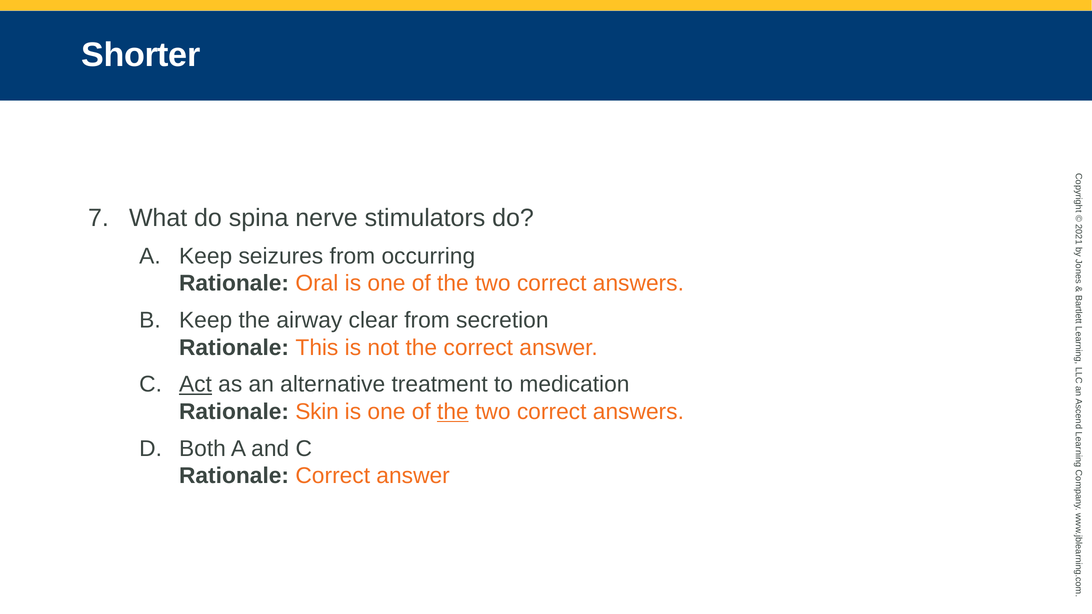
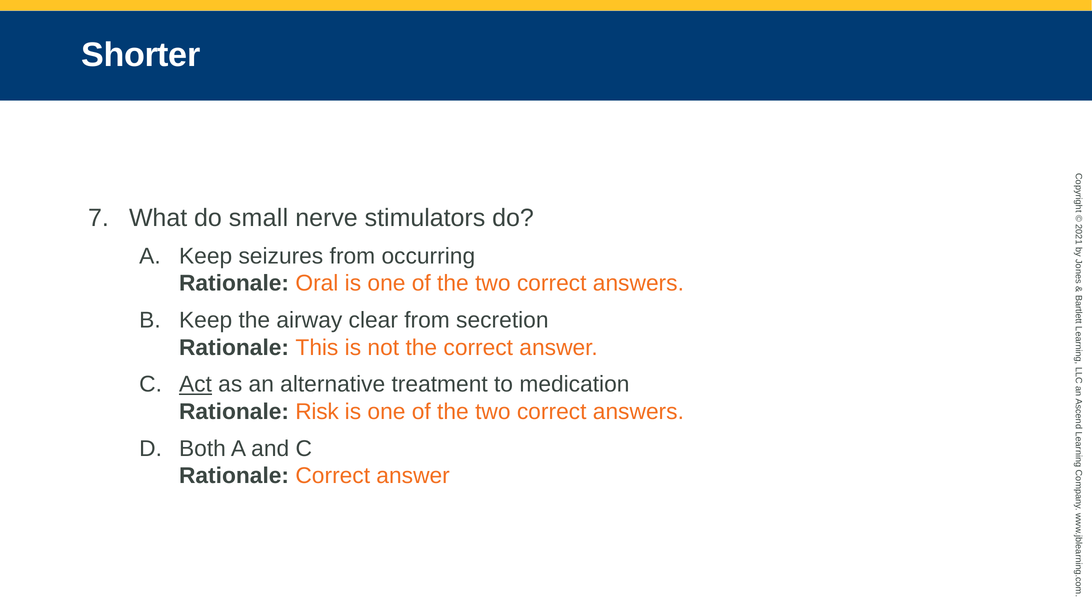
spina: spina -> small
Skin: Skin -> Risk
the at (453, 412) underline: present -> none
